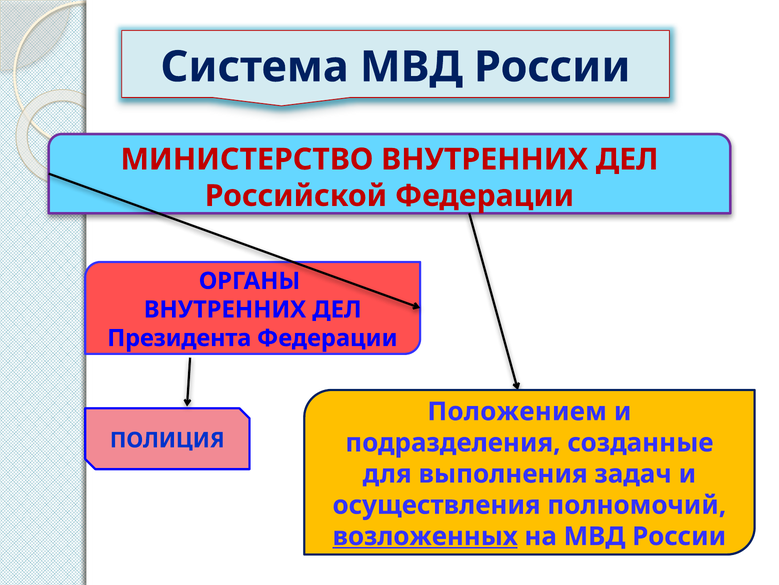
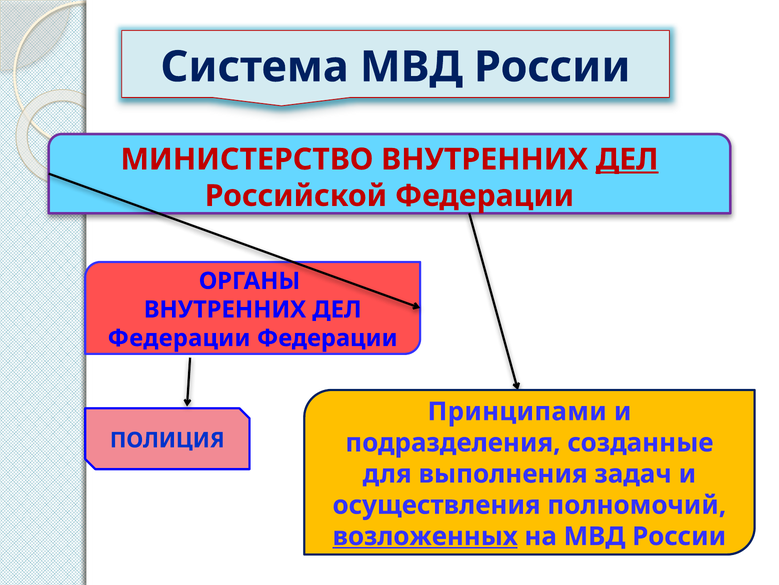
ДЕЛ at (627, 159) underline: none -> present
Президента at (179, 338): Президента -> Федерации
Положением: Положением -> Принципами
